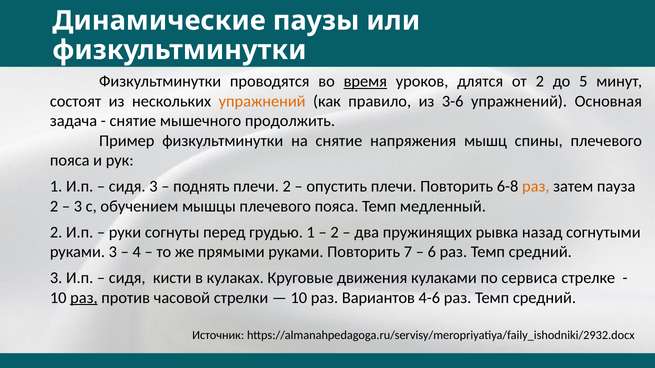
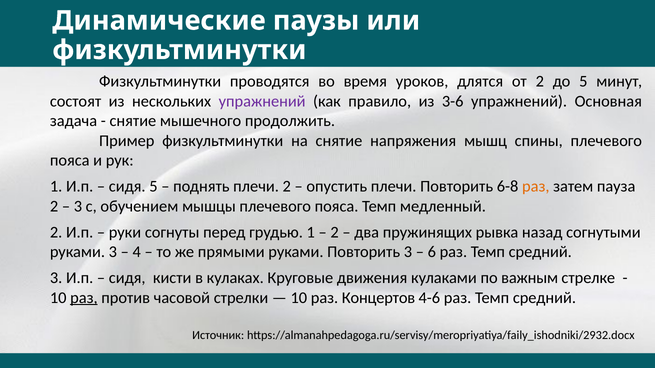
время underline: present -> none
упражнений at (262, 102) colour: orange -> purple
сидя 3: 3 -> 5
Повторить 7: 7 -> 3
сервиса: сервиса -> важным
Вариантов: Вариантов -> Концертов
